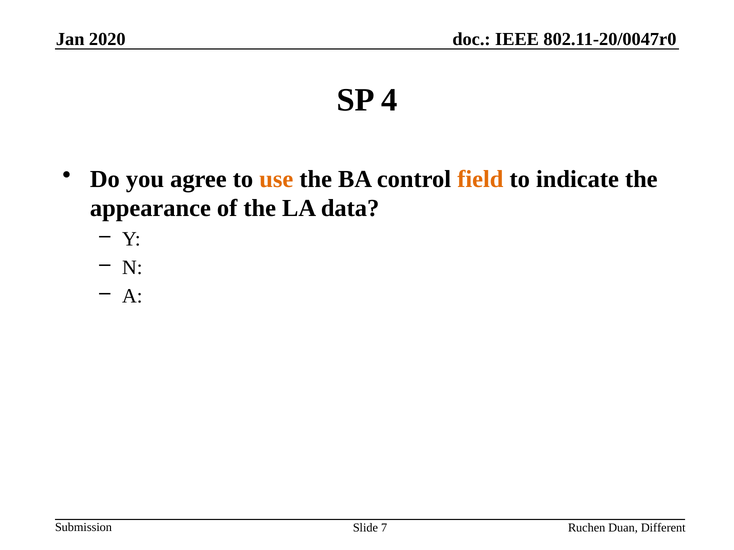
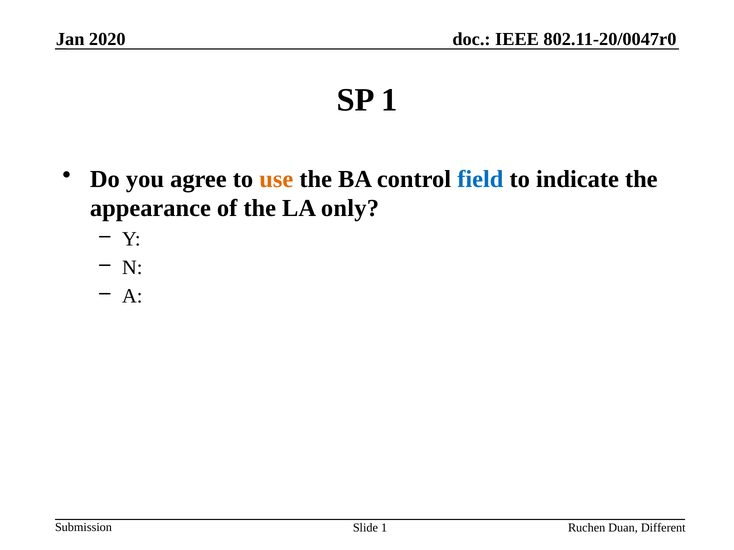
SP 4: 4 -> 1
field colour: orange -> blue
data: data -> only
Slide 7: 7 -> 1
